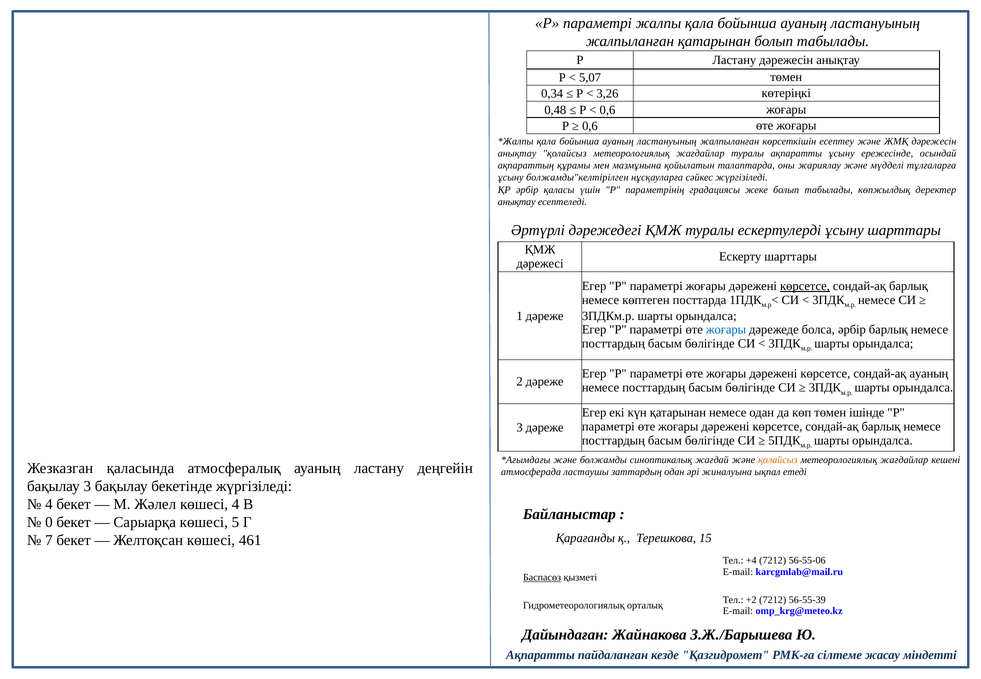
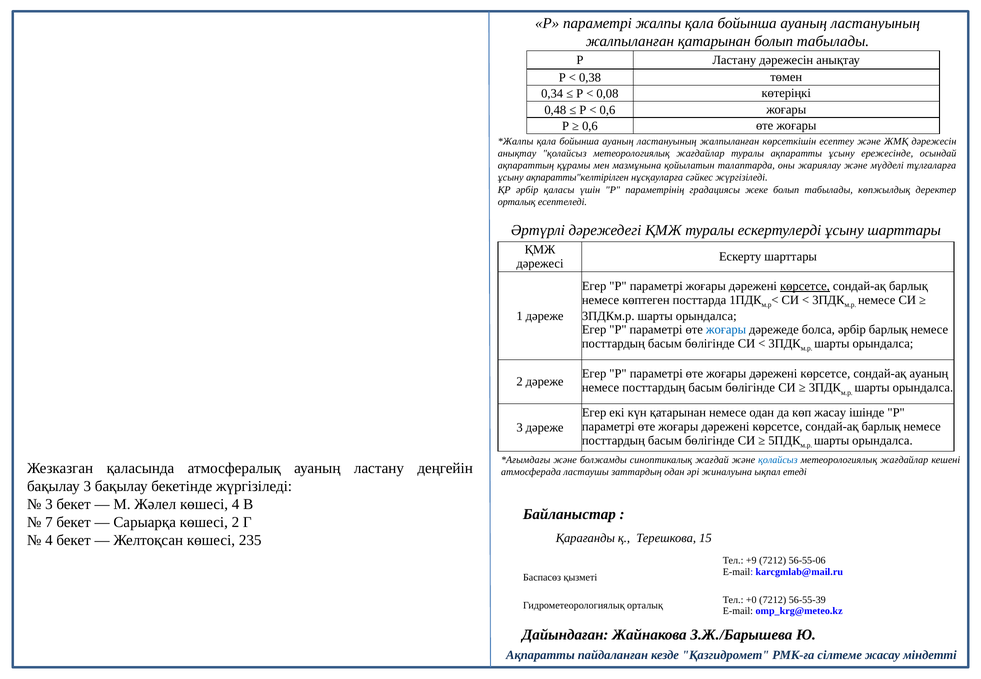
5,07: 5,07 -> 0,38
3,26: 3,26 -> 0,08
болжамды"келтірілген: болжамды"келтірілген -> ақпаратты"келтірілген
анықтау at (517, 202): анықтау -> орталық
көп төмен: төмен -> жасау
қолайсыз at (778, 460) colour: orange -> blue
4 at (49, 504): 4 -> 3
0: 0 -> 7
көшесі 5: 5 -> 2
7 at (49, 541): 7 -> 4
461: 461 -> 235
+4: +4 -> +9
Баспасөз underline: present -> none
+2: +2 -> +0
